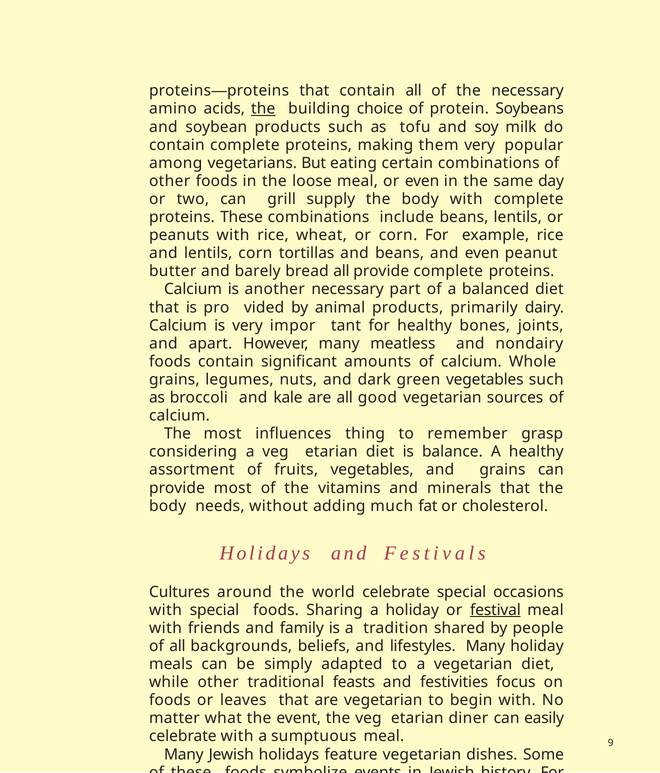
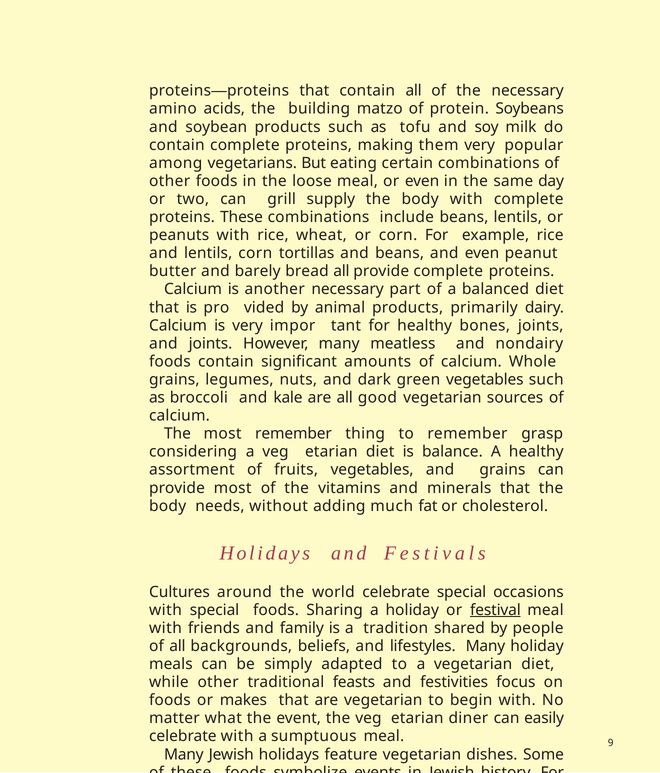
the at (263, 109) underline: present -> none
building choice: choice -> matzo
and apart: apart -> joints
most influences: influences -> remember
leaves: leaves -> makes
